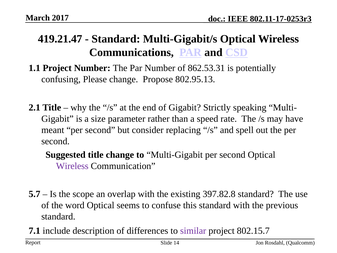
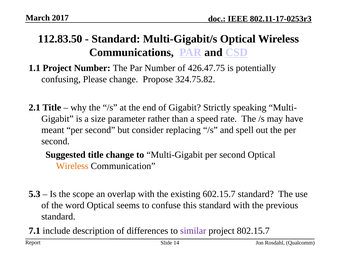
419.21.47: 419.21.47 -> 112.83.50
862.53.31: 862.53.31 -> 426.47.75
802.95.13: 802.95.13 -> 324.75.82
Wireless at (72, 166) colour: purple -> orange
5.7: 5.7 -> 5.3
397.82.8: 397.82.8 -> 602.15.7
